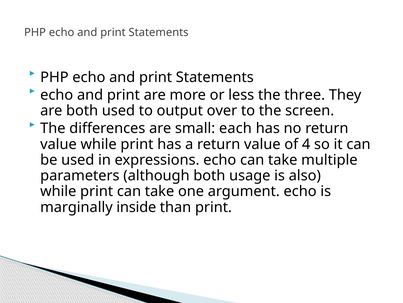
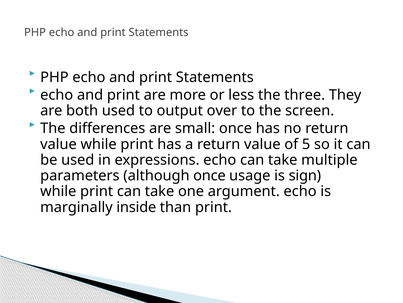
small each: each -> once
4: 4 -> 5
although both: both -> once
also: also -> sign
